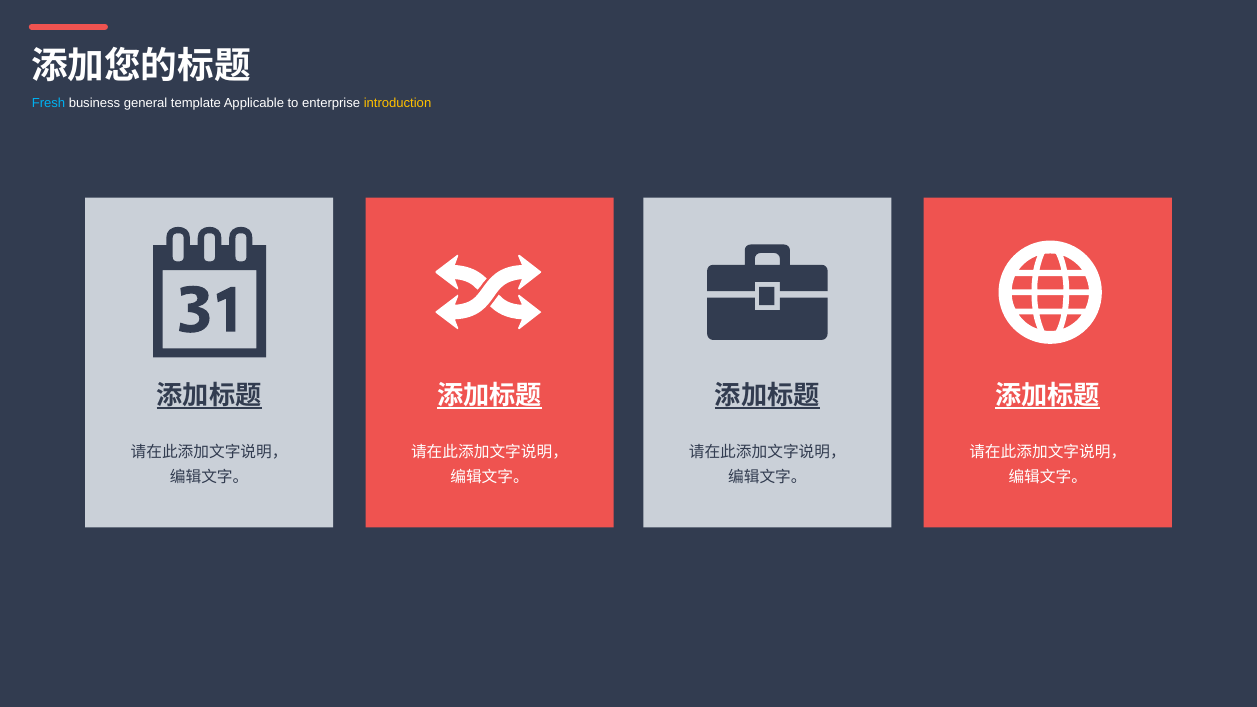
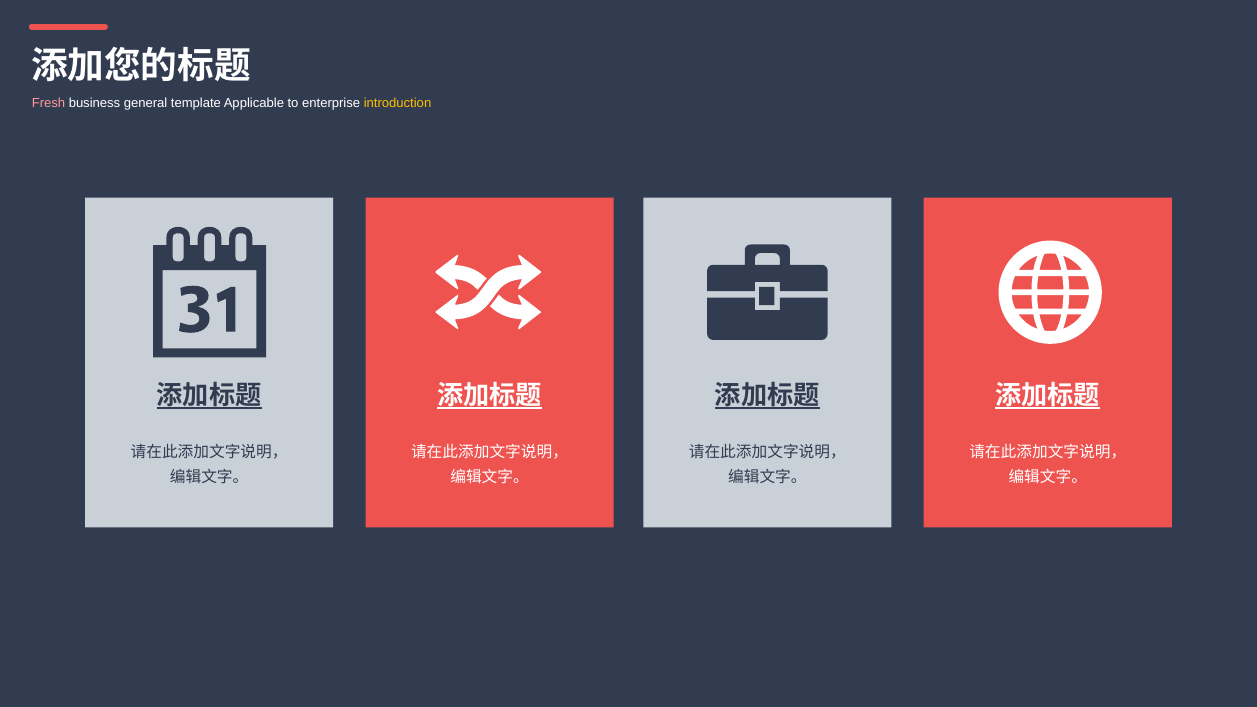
Fresh colour: light blue -> pink
